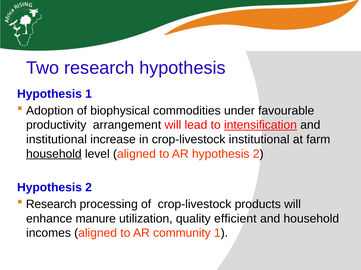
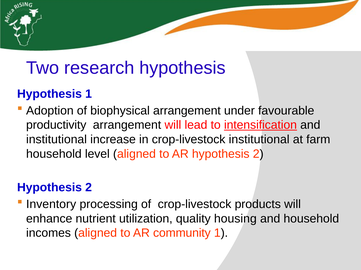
biophysical commodities: commodities -> arrangement
household at (54, 154) underline: present -> none
Research at (51, 205): Research -> Inventory
manure: manure -> nutrient
efficient: efficient -> housing
